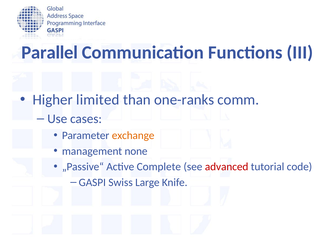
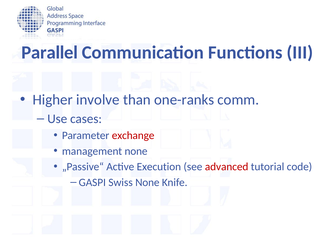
limited: limited -> involve
exchange colour: orange -> red
Complete: Complete -> Execution
Swiss Large: Large -> None
